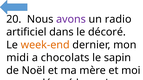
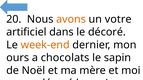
avons at (71, 19) colour: purple -> orange
radio: radio -> votre
midi: midi -> ours
